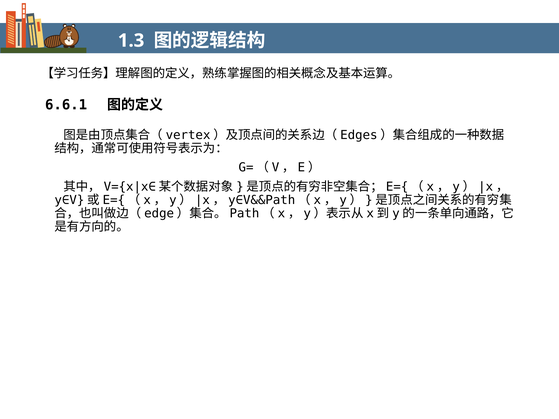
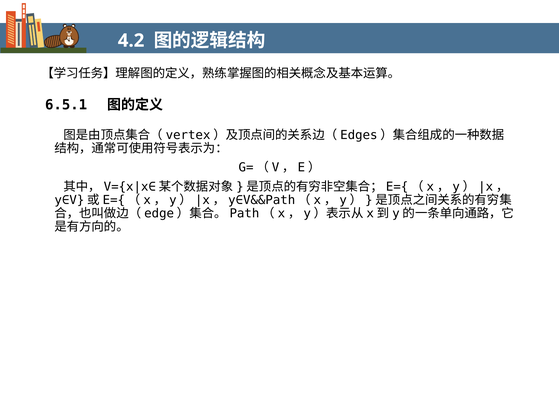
1.3: 1.3 -> 4.2
6.6.1: 6.6.1 -> 6.5.1
